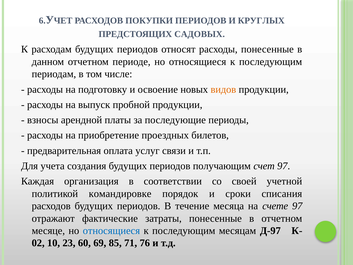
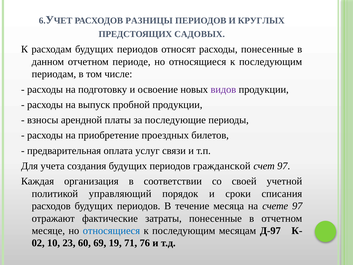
ПОКУПКИ: ПОКУПКИ -> РАЗНИЦЫ
видов colour: orange -> purple
получающим: получающим -> гражданской
командировке: командировке -> управляющий
85: 85 -> 19
